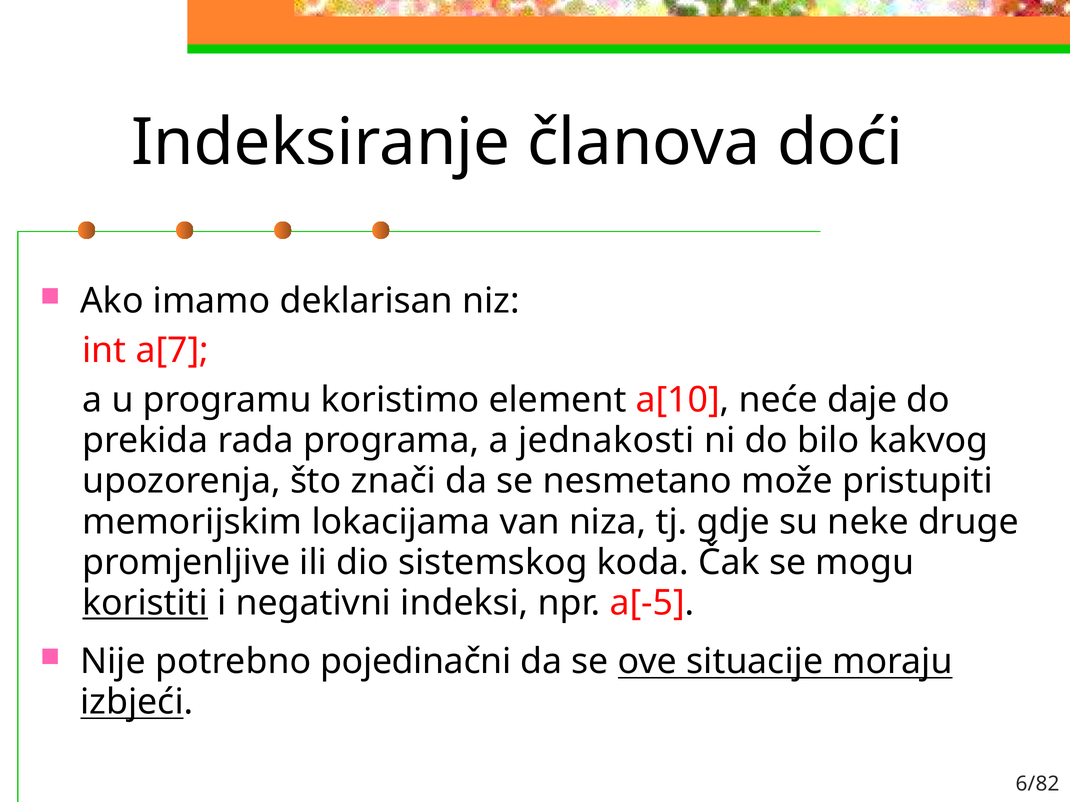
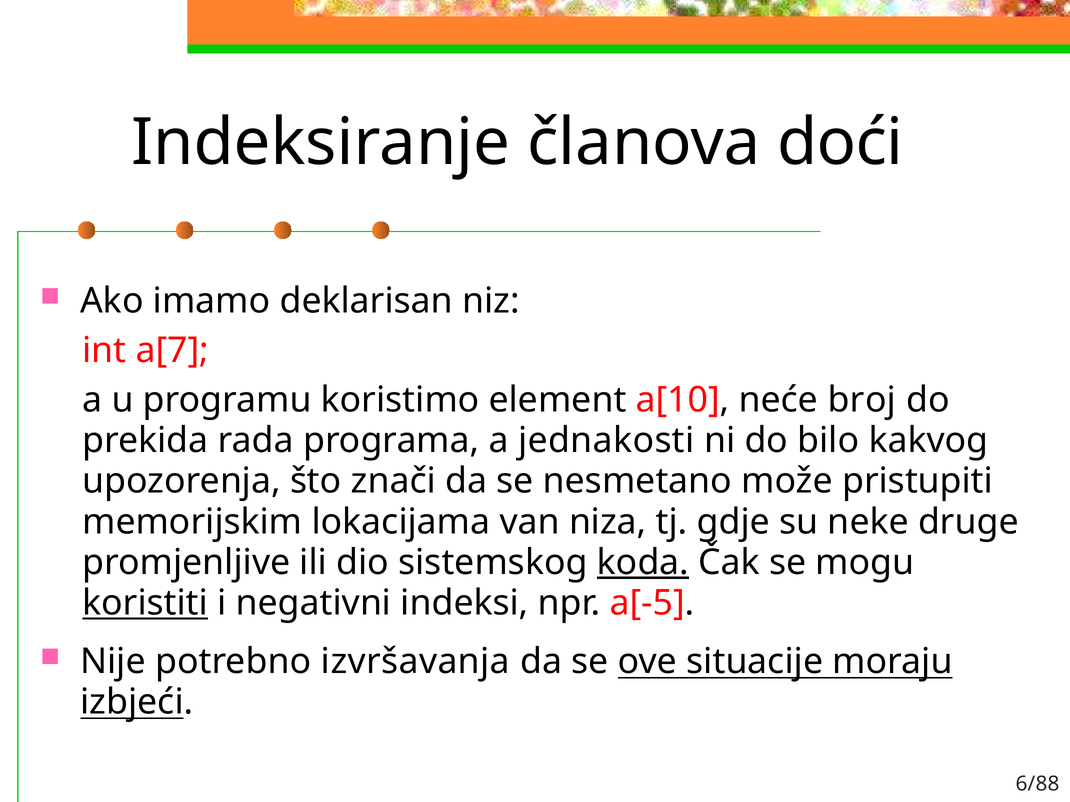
daje: daje -> broj
koda underline: none -> present
pojedinačni: pojedinačni -> izvršavanja
6/82: 6/82 -> 6/88
